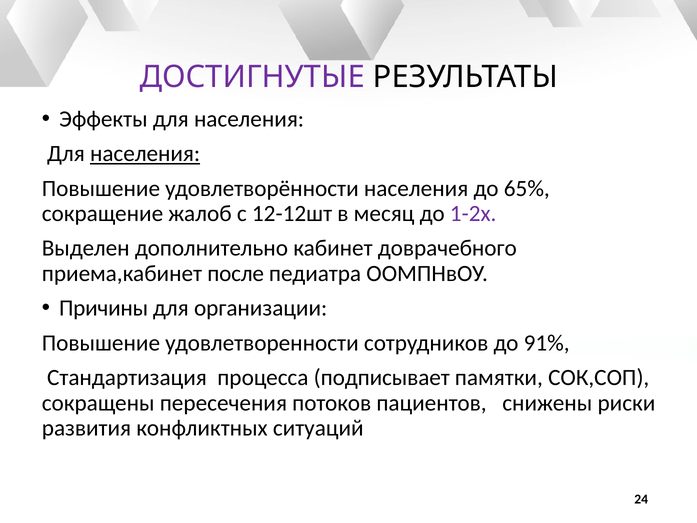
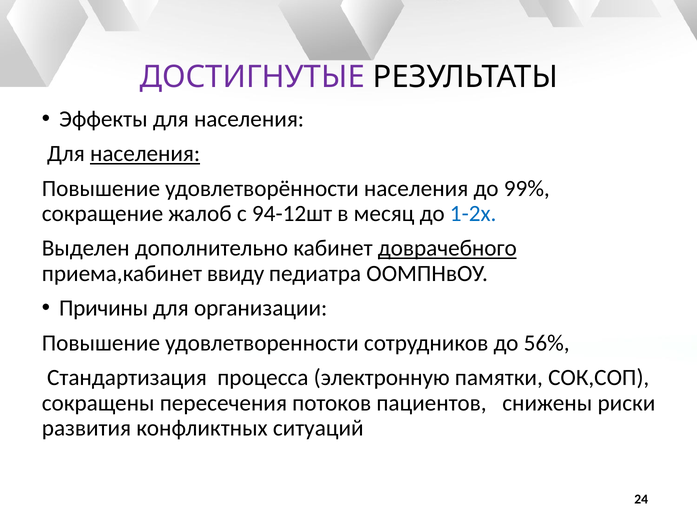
65%: 65% -> 99%
12-12шт: 12-12шт -> 94-12шт
1-2х colour: purple -> blue
доврачебного underline: none -> present
после: после -> ввиду
91%: 91% -> 56%
подписывает: подписывает -> электронную
